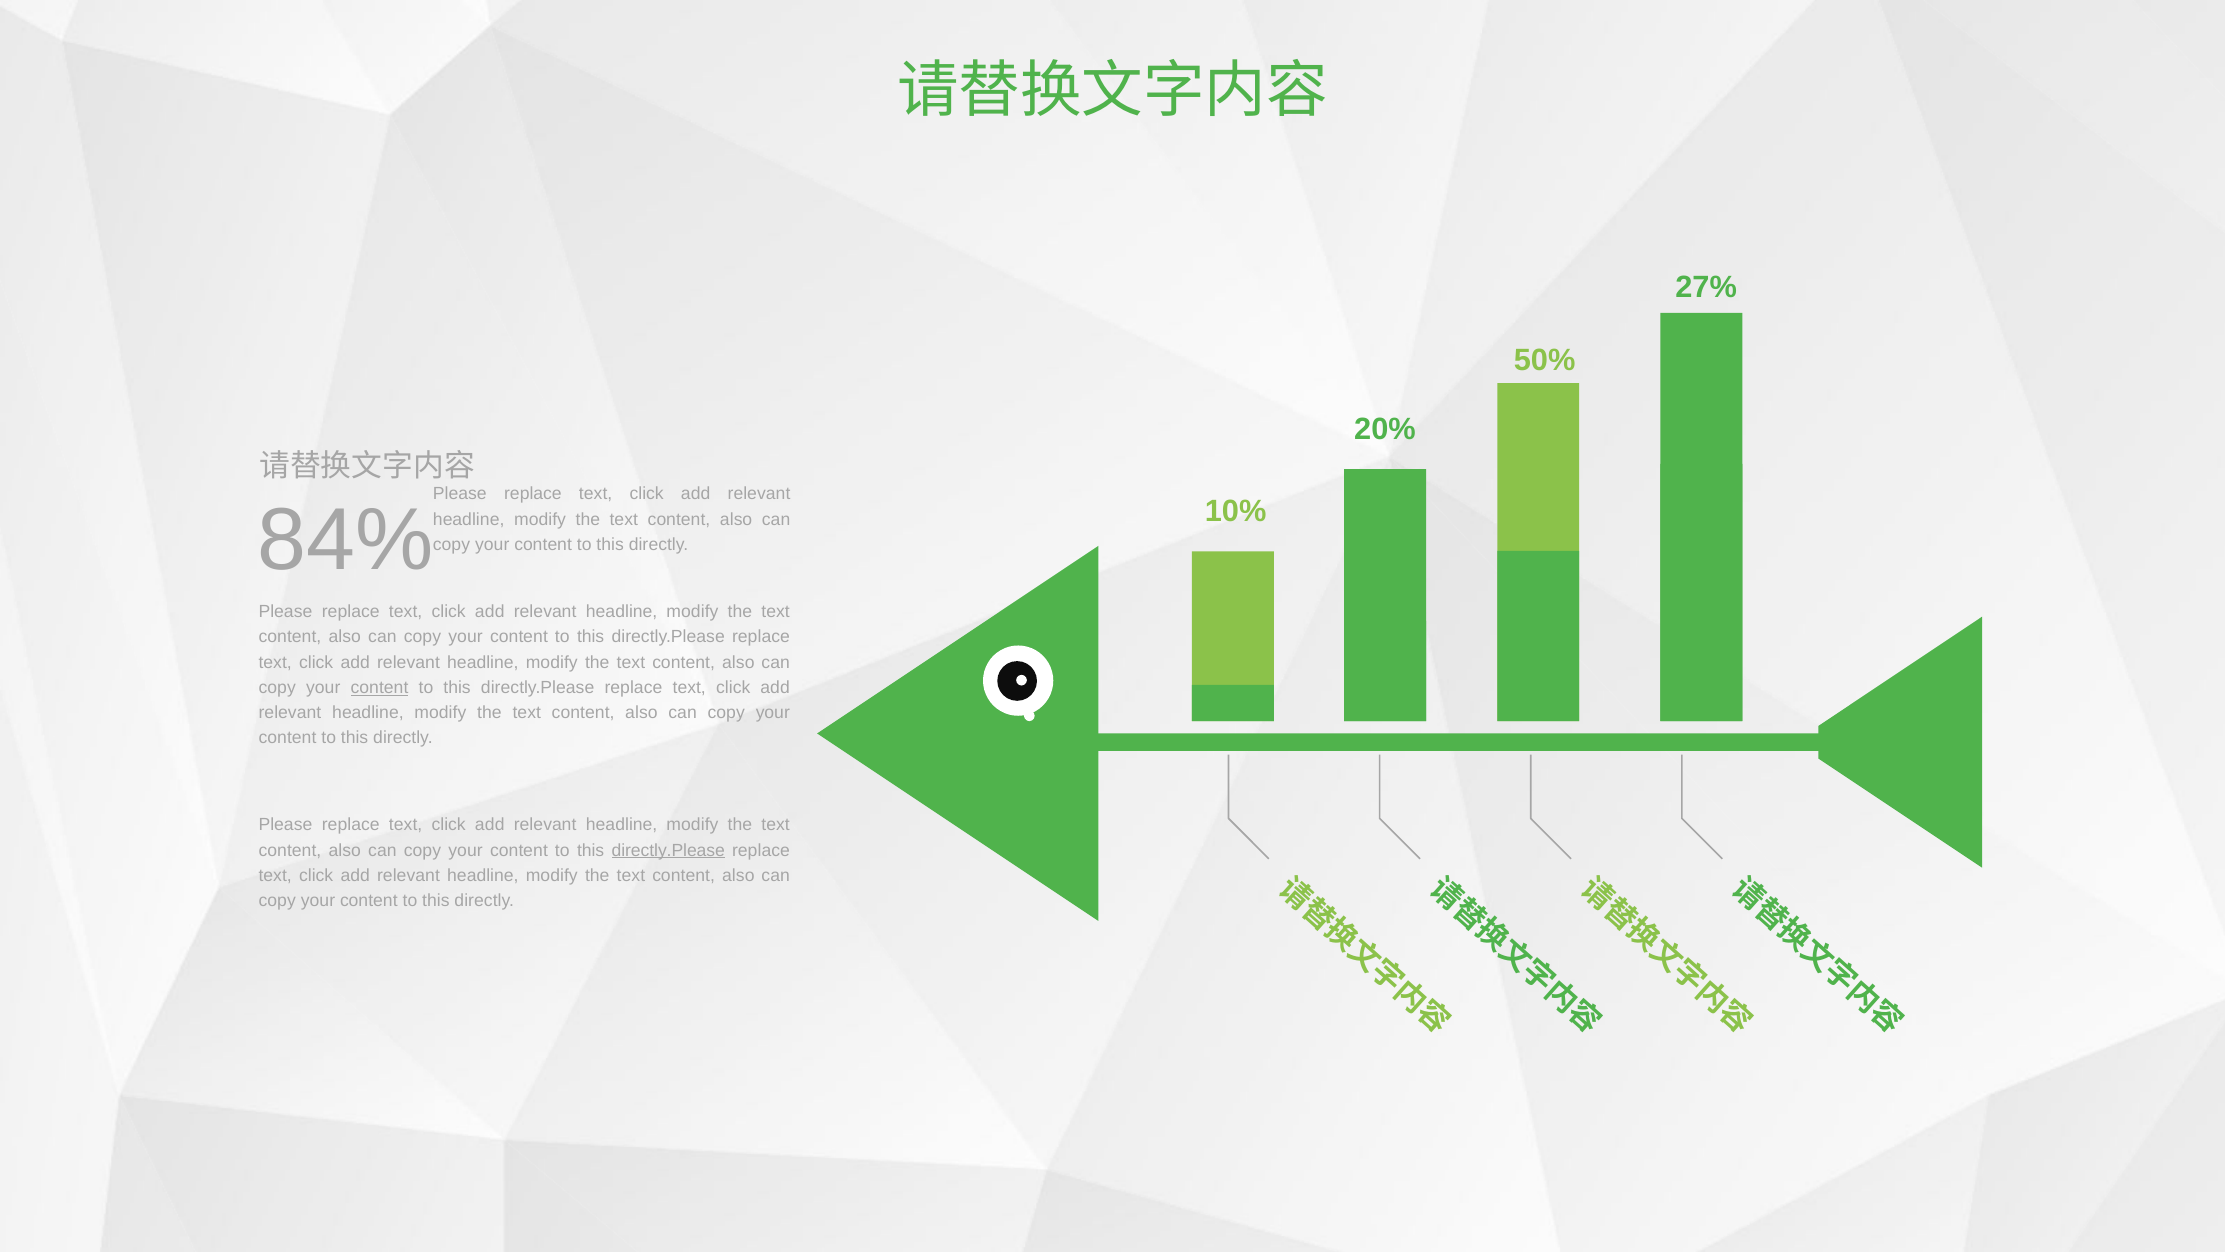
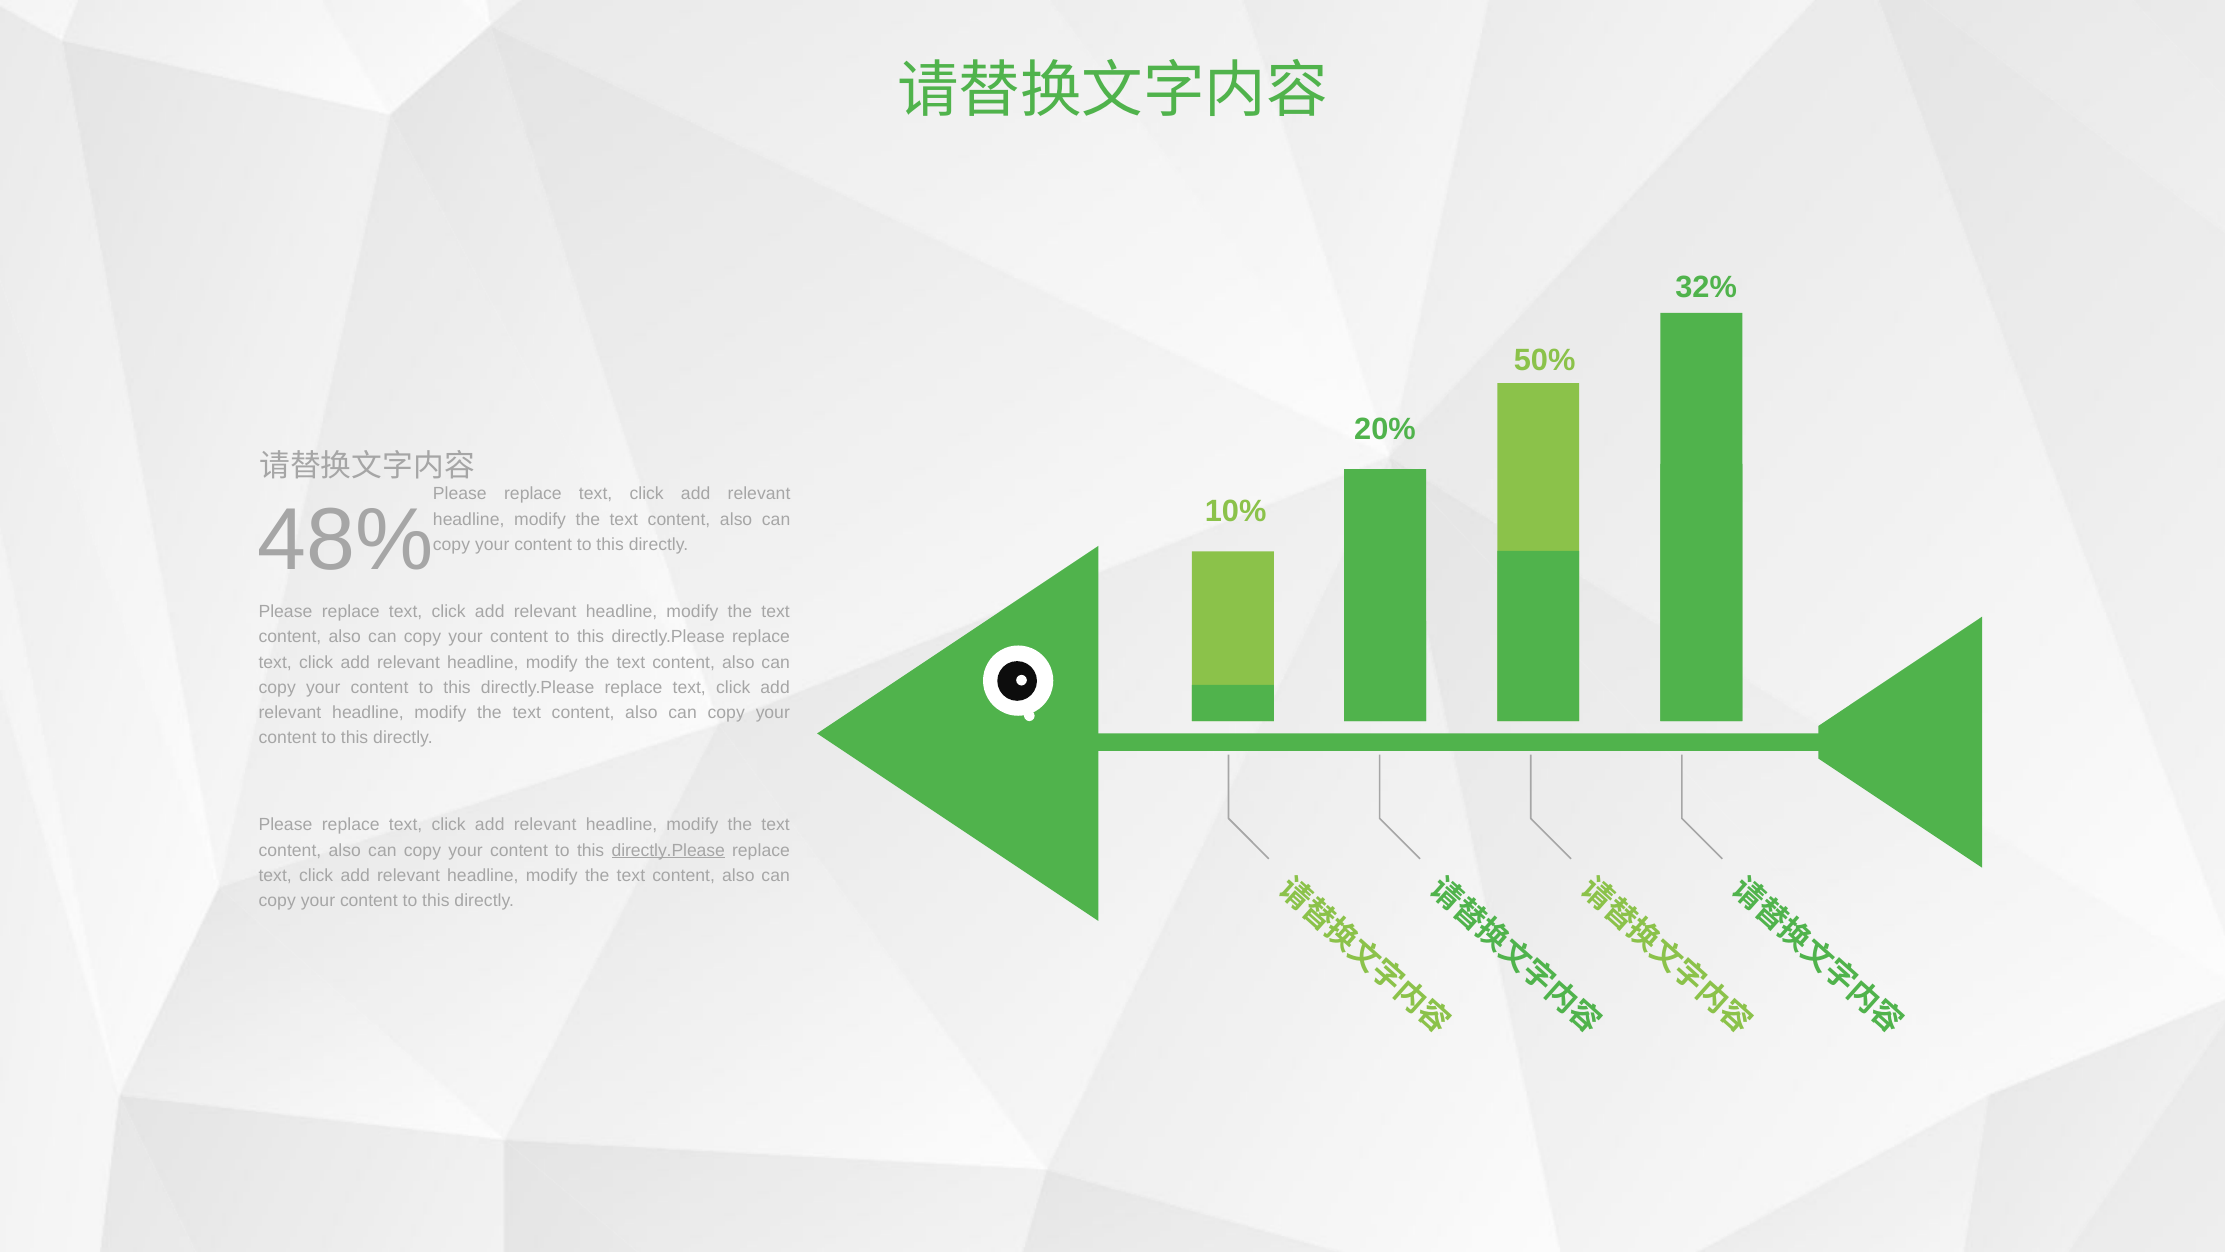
27%: 27% -> 32%
84%: 84% -> 48%
content at (380, 687) underline: present -> none
